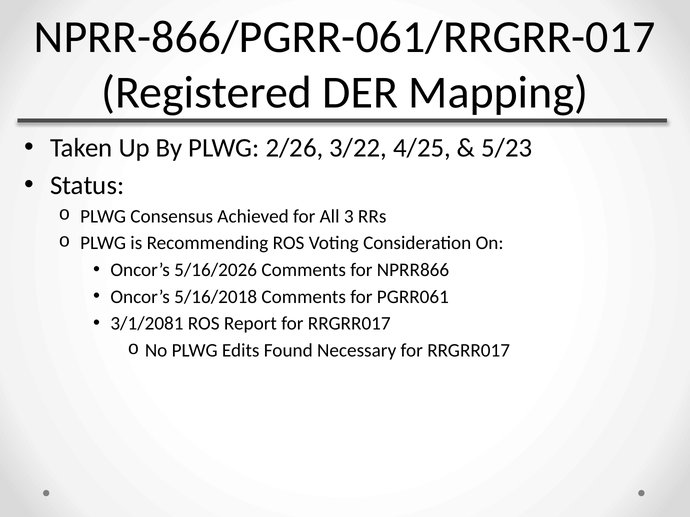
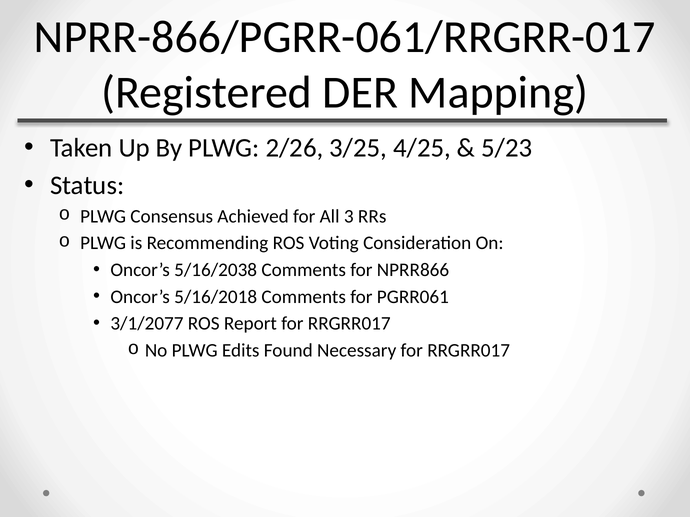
3/22: 3/22 -> 3/25
5/16/2026: 5/16/2026 -> 5/16/2038
3/1/2081: 3/1/2081 -> 3/1/2077
